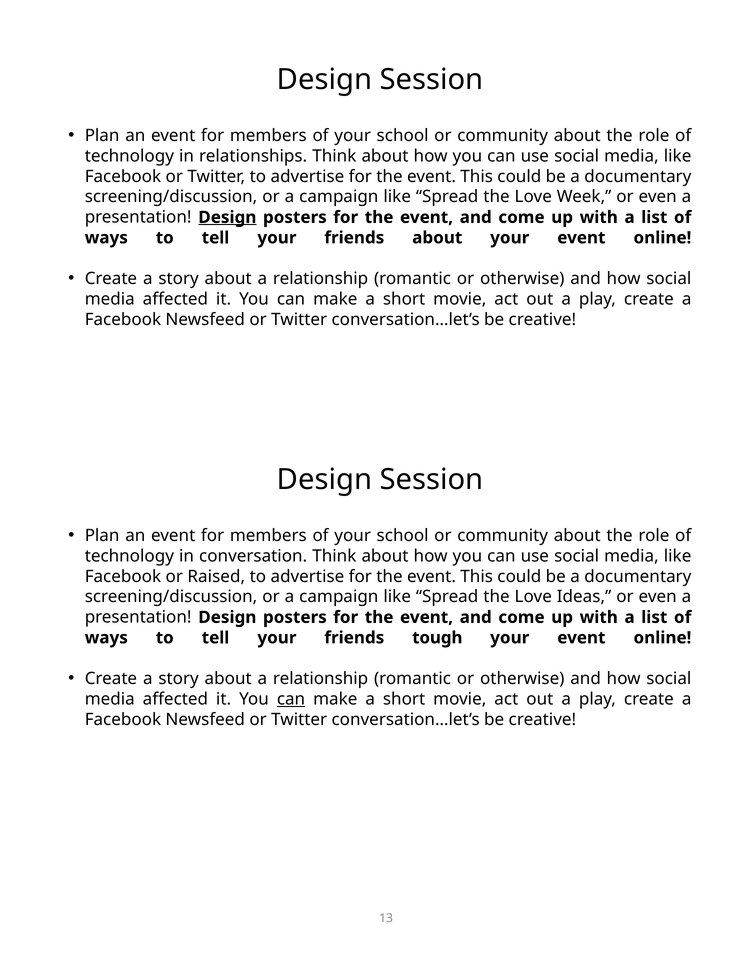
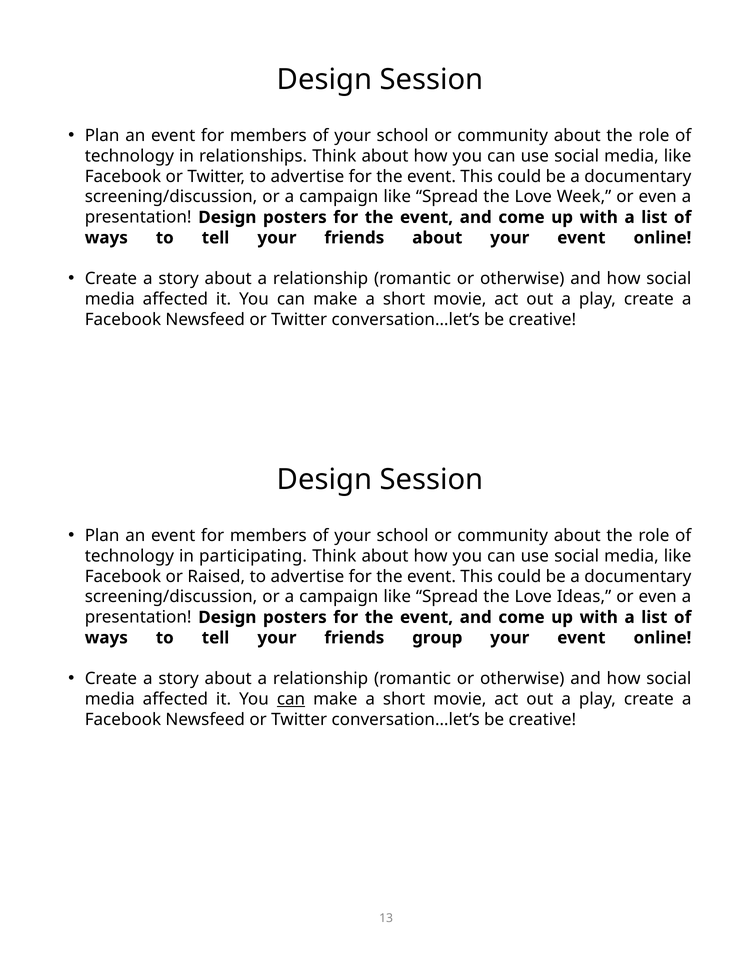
Design at (227, 217) underline: present -> none
conversation: conversation -> participating
tough: tough -> group
